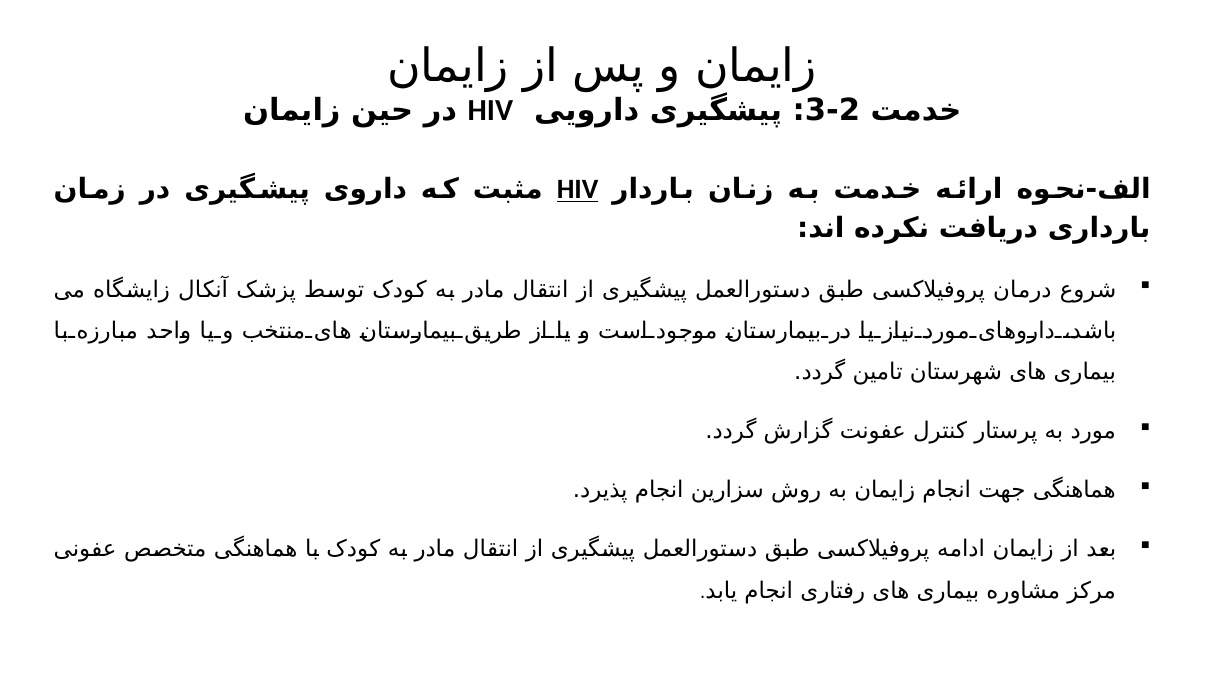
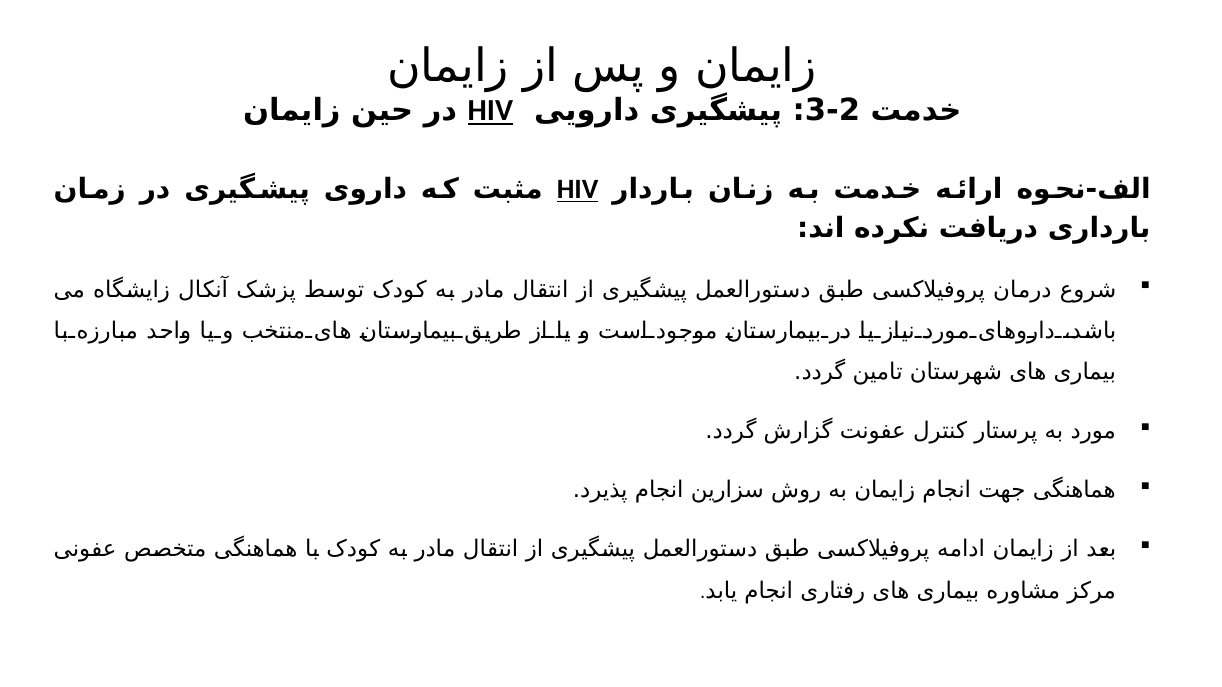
HIV at (490, 111) underline: none -> present
